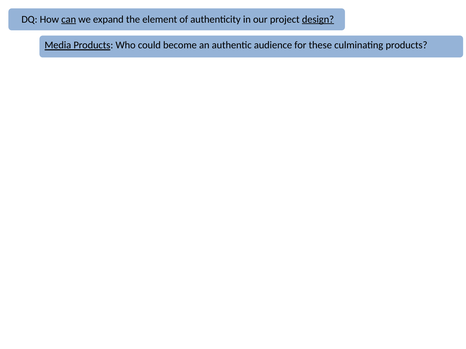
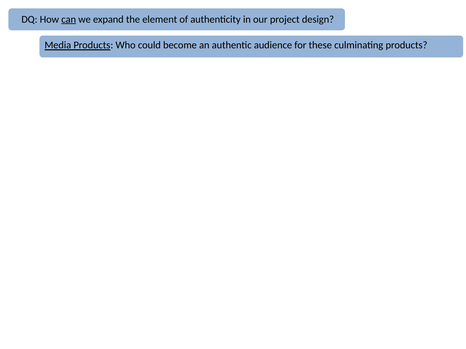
design underline: present -> none
